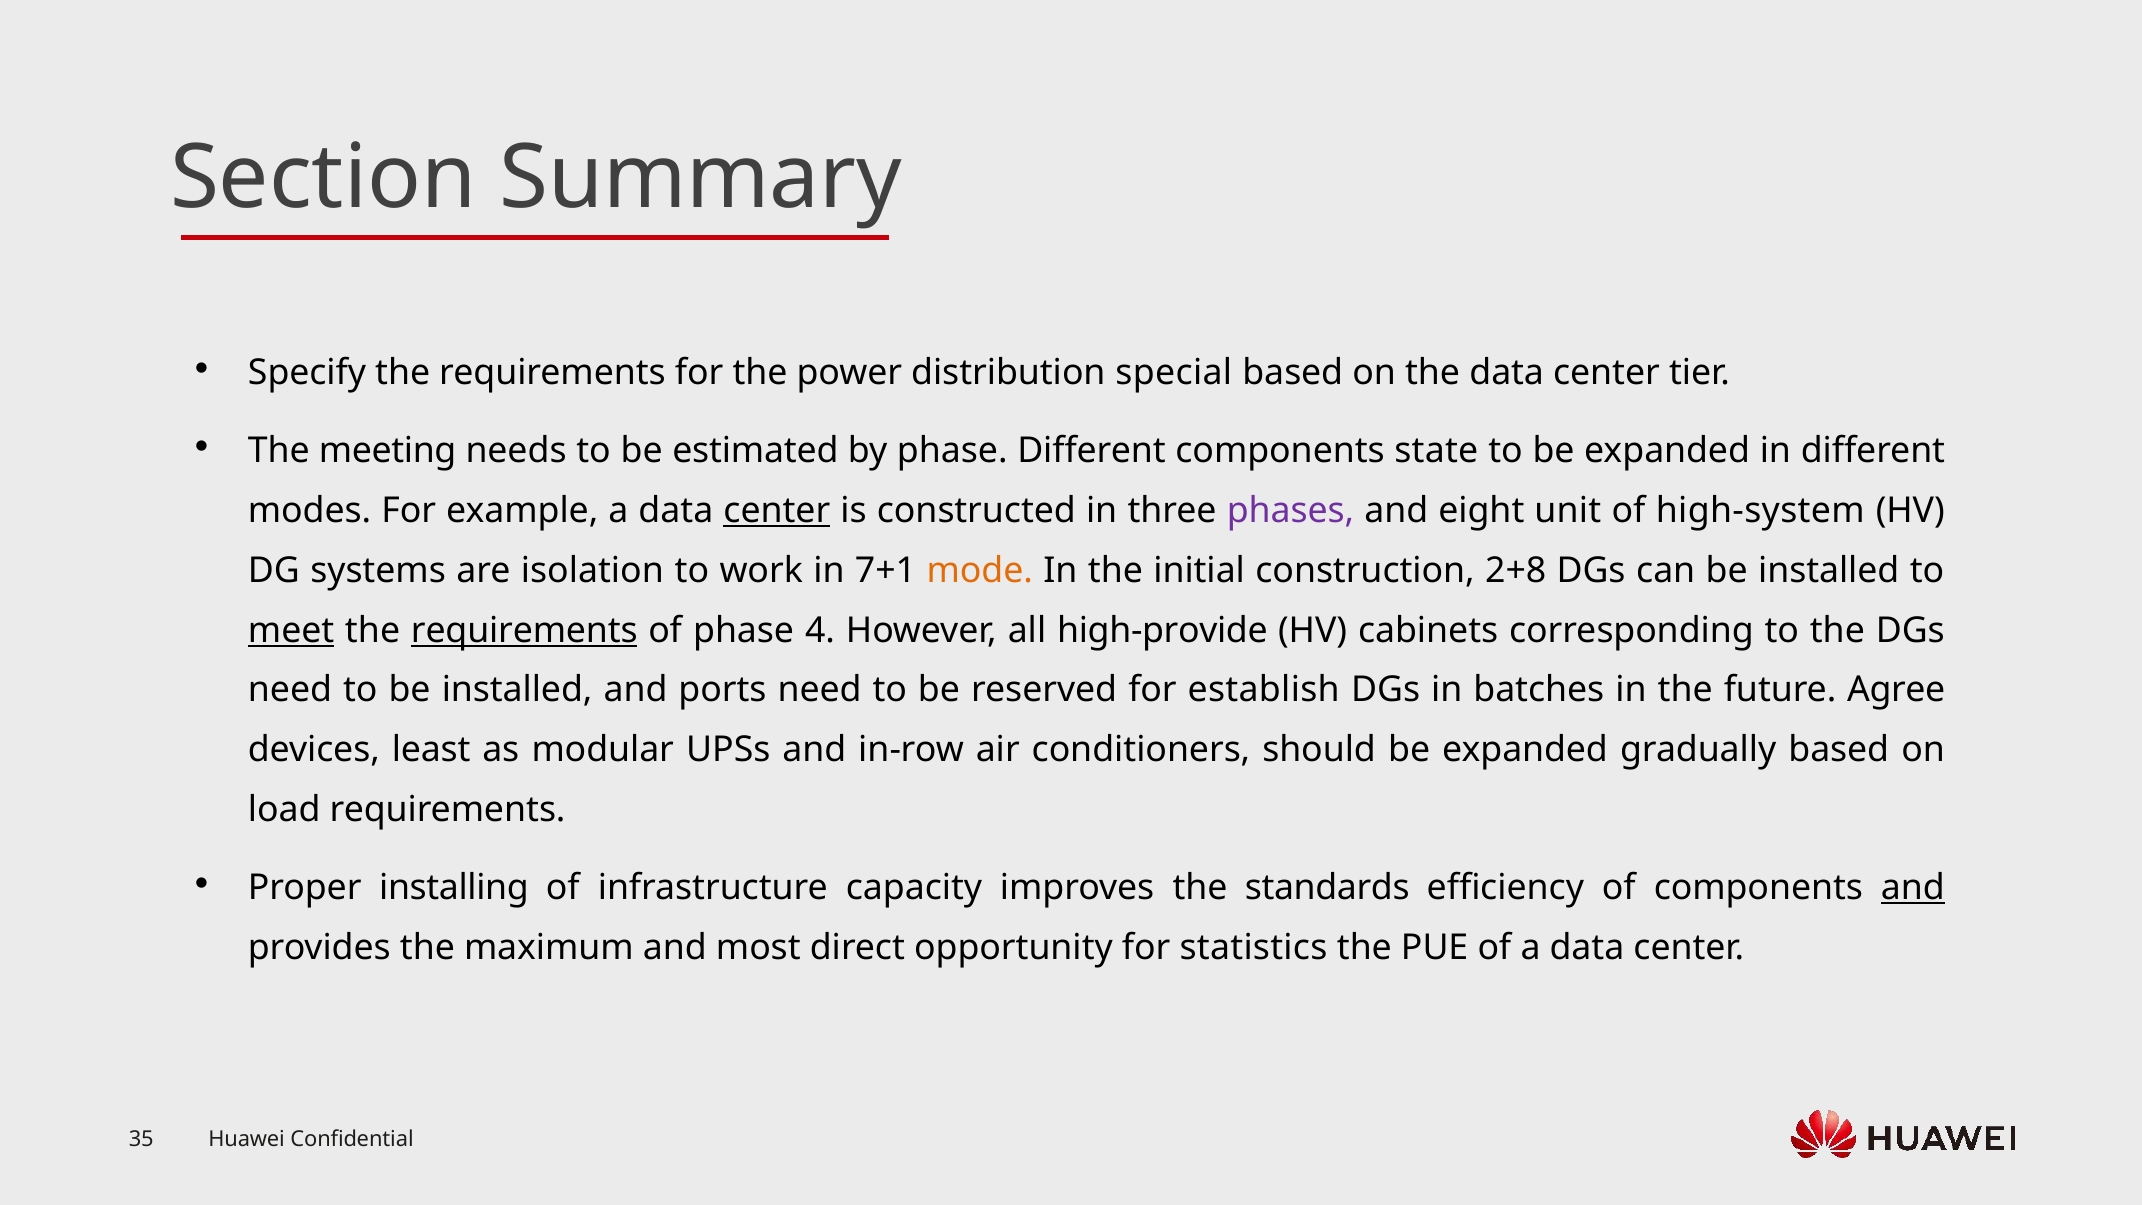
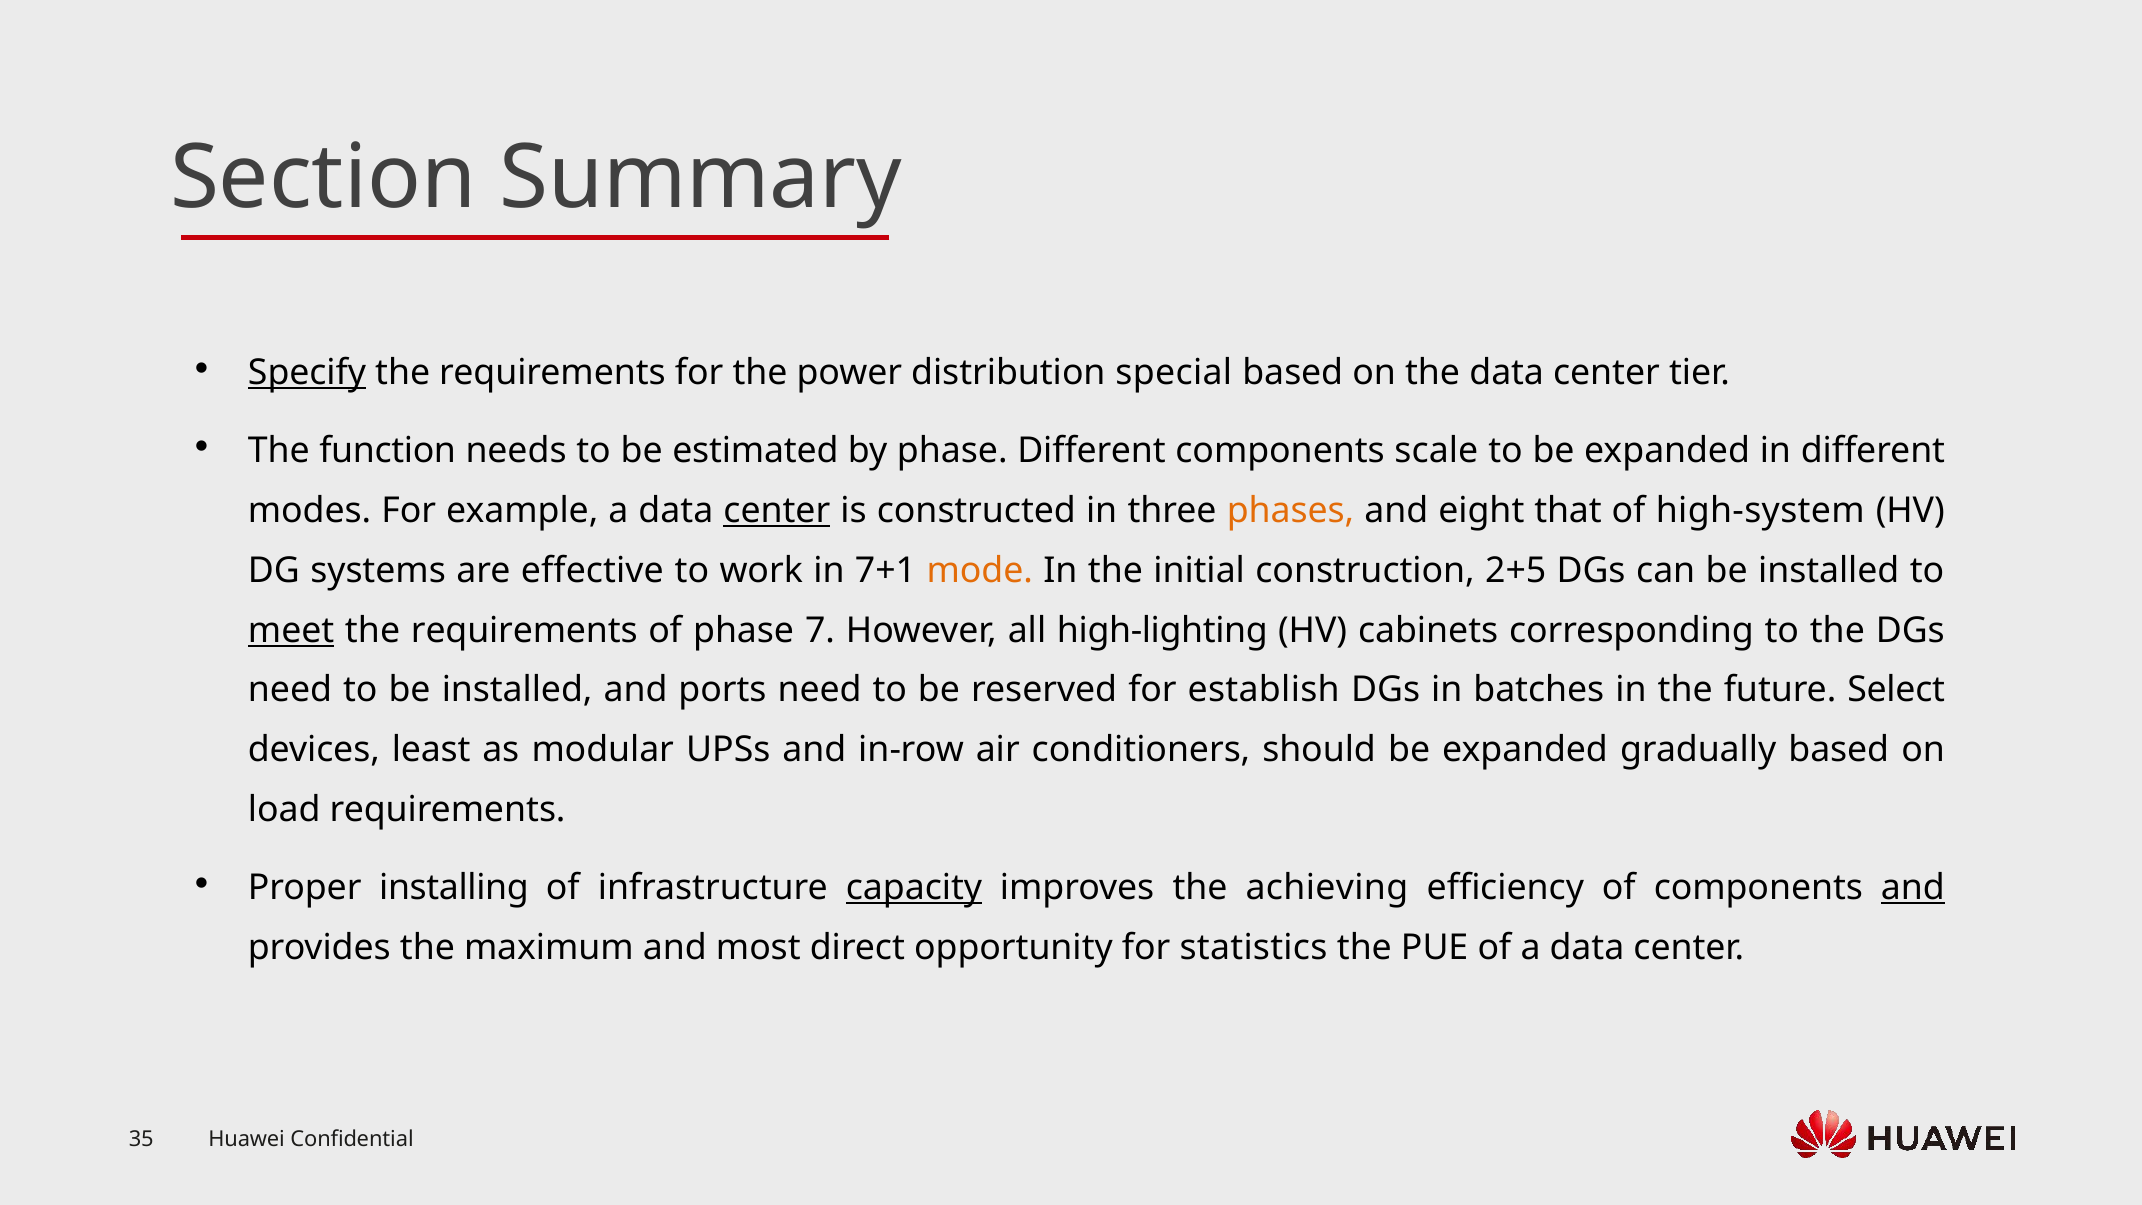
Specify underline: none -> present
meeting: meeting -> function
state: state -> scale
phases colour: purple -> orange
unit: unit -> that
isolation: isolation -> effective
2+8: 2+8 -> 2+5
requirements at (524, 630) underline: present -> none
4: 4 -> 7
high-provide: high-provide -> high-lighting
Agree: Agree -> Select
capacity underline: none -> present
standards: standards -> achieving
